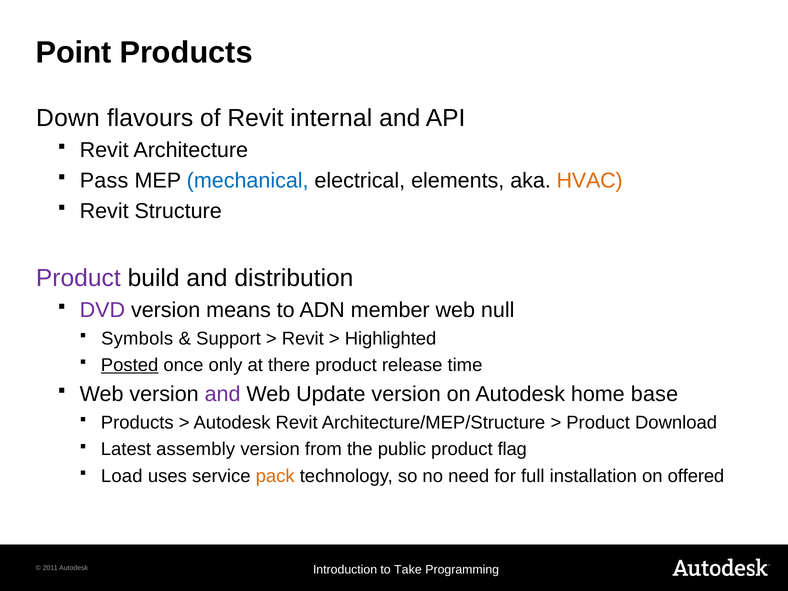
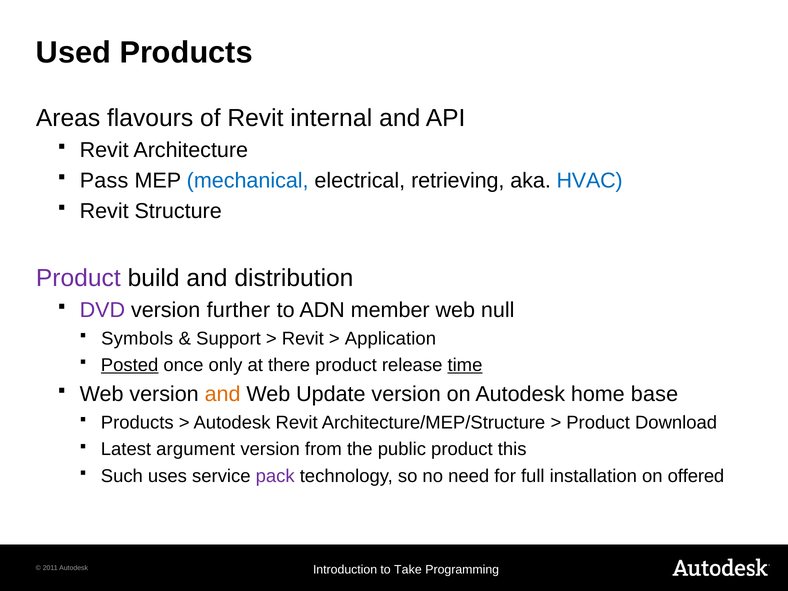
Point: Point -> Used
Down: Down -> Areas
elements: elements -> retrieving
HVAC colour: orange -> blue
means: means -> further
Highlighted: Highlighted -> Application
time underline: none -> present
and at (223, 394) colour: purple -> orange
assembly: assembly -> argument
flag: flag -> this
Load: Load -> Such
pack colour: orange -> purple
